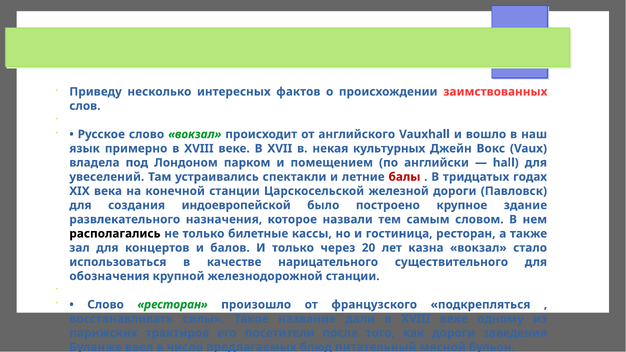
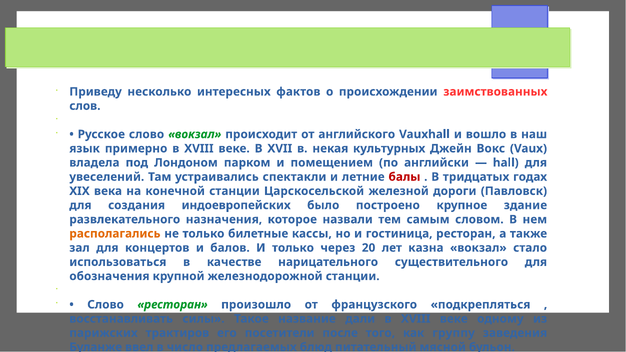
индоевропейской: индоевропейской -> индоевропейских
располагались colour: black -> orange
как дороги: дороги -> группу
